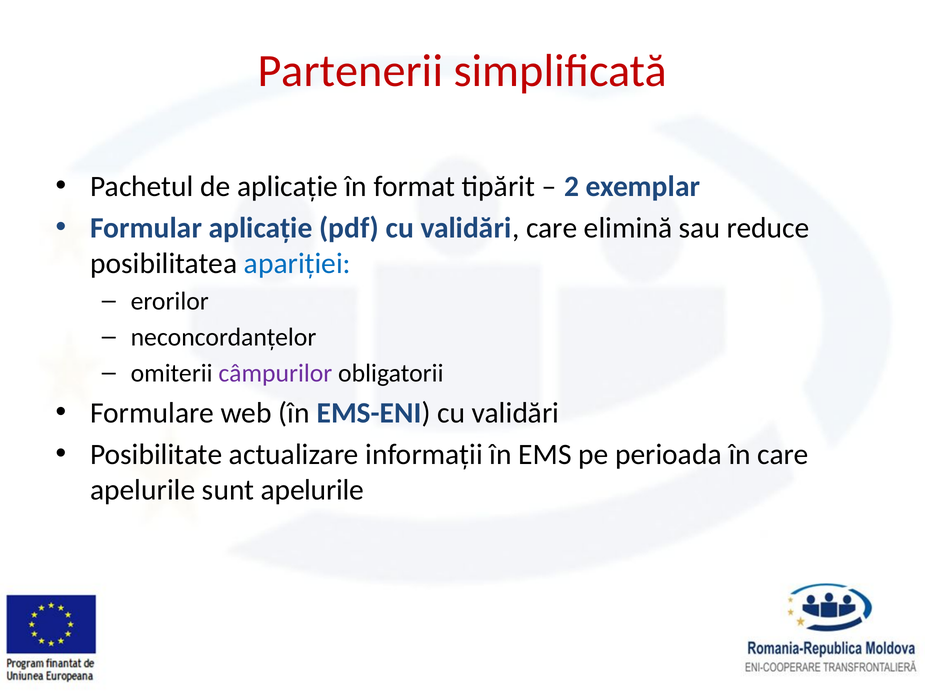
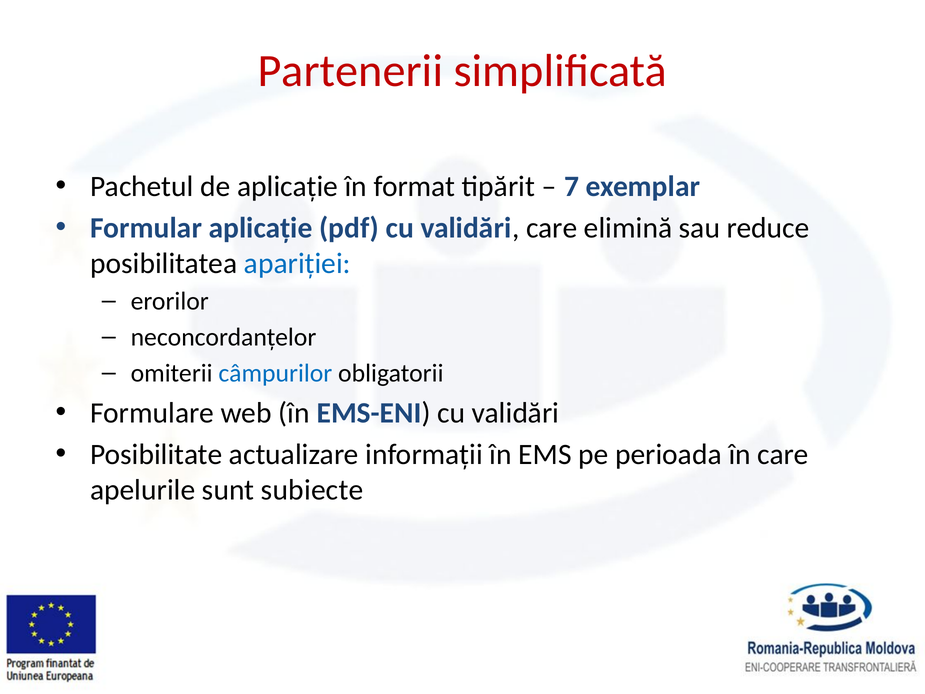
2: 2 -> 7
câmpurilor colour: purple -> blue
sunt apelurile: apelurile -> subiecte
